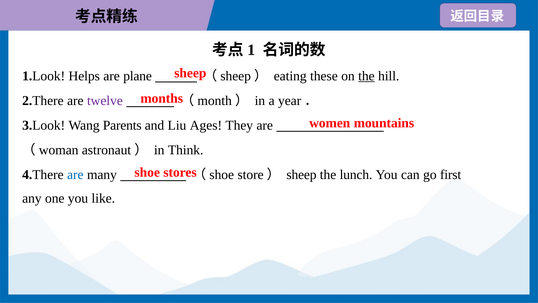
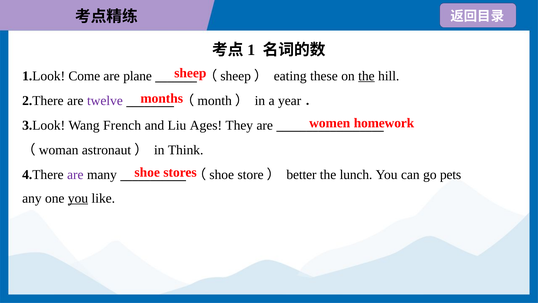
Helps: Helps -> Come
mountains: mountains -> homework
Parents: Parents -> French
are at (75, 174) colour: blue -> purple
store） sheep: sheep -> better
first: first -> pets
you at (78, 198) underline: none -> present
